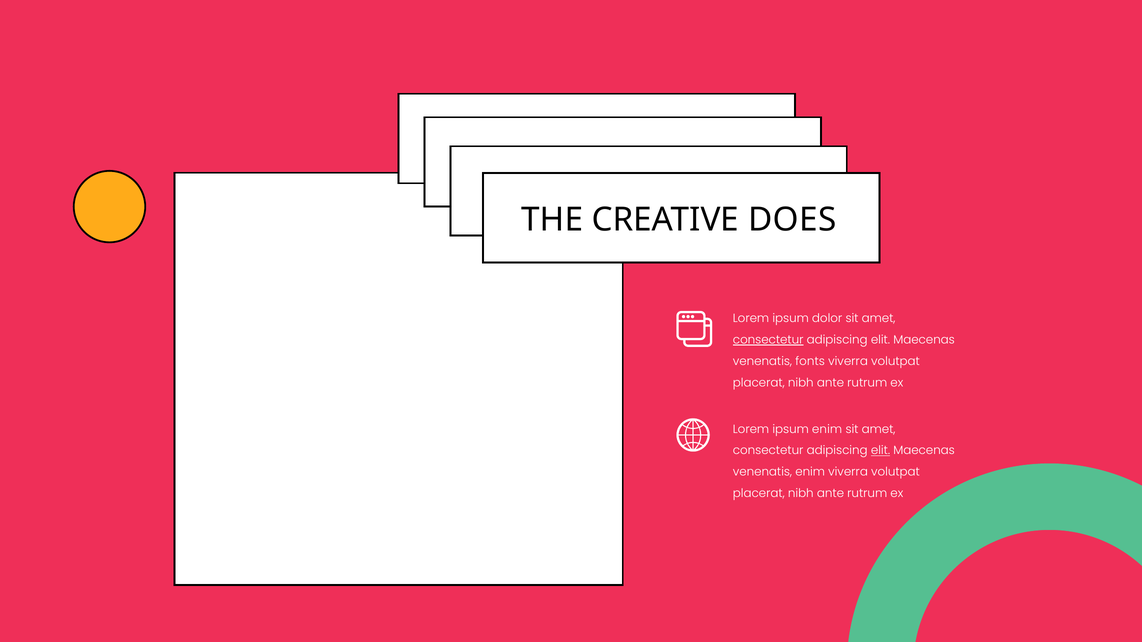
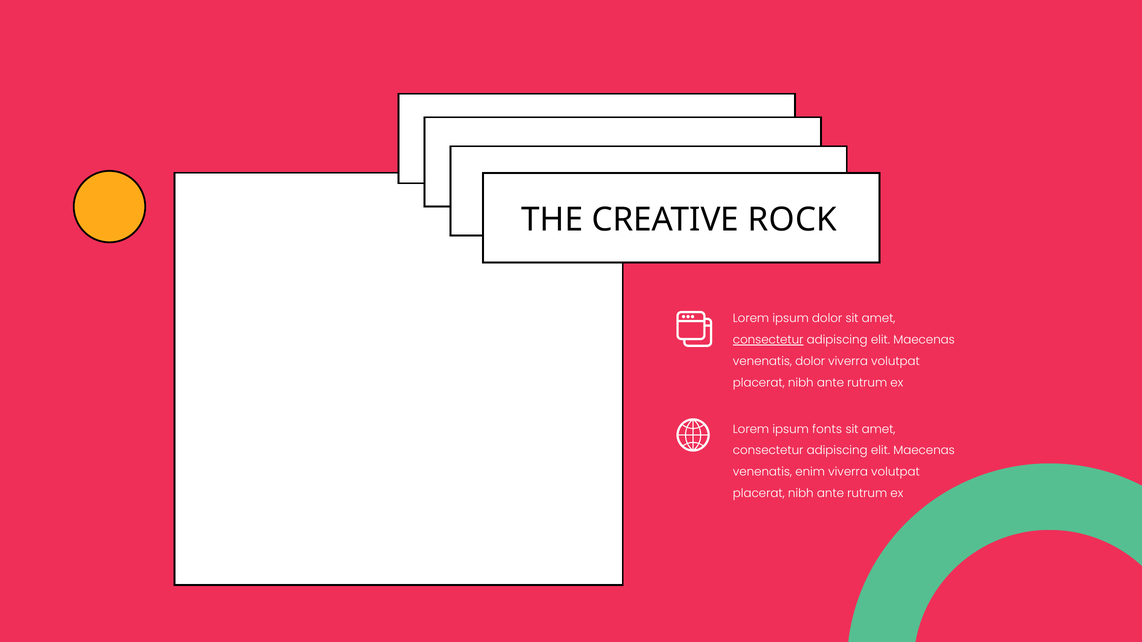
DOES: DOES -> ROCK
venenatis fonts: fonts -> dolor
ipsum enim: enim -> fonts
elit at (880, 451) underline: present -> none
